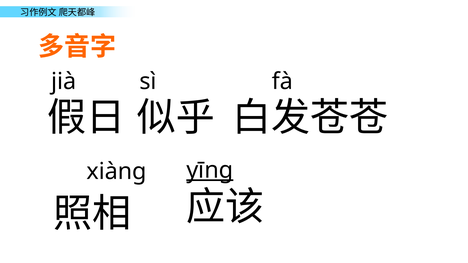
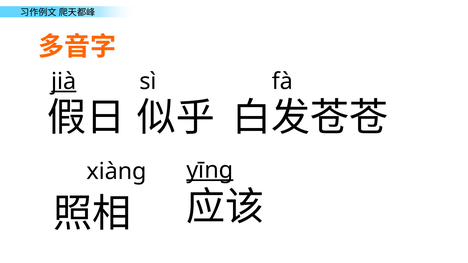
jià underline: none -> present
